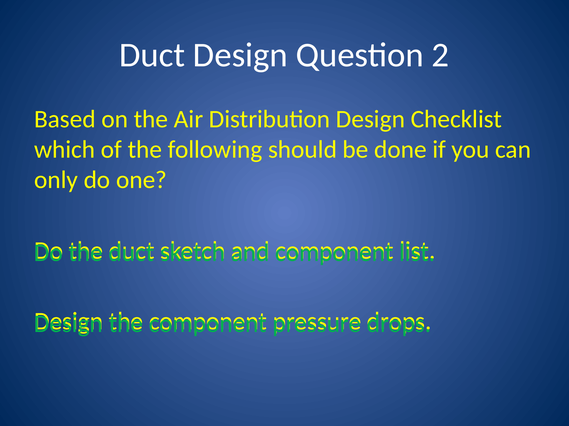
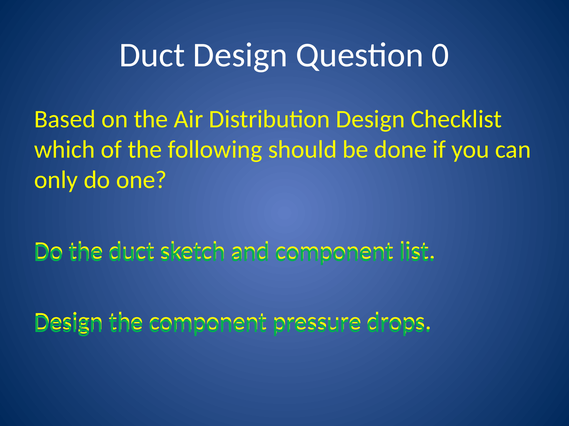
2: 2 -> 0
